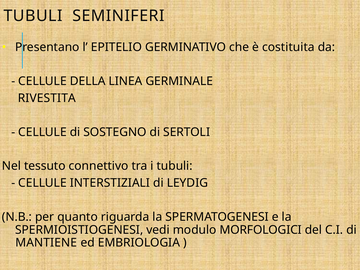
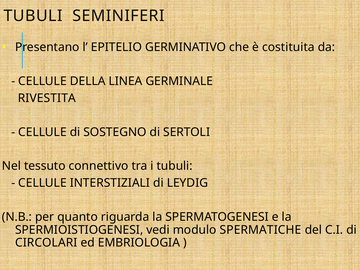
MORFOLOGICI: MORFOLOGICI -> SPERMATICHE
MANTIENE: MANTIENE -> CIRCOLARI
